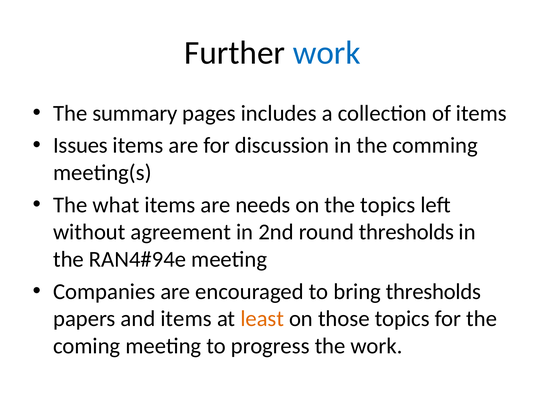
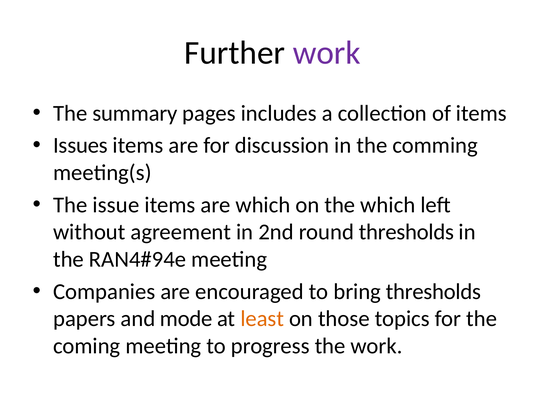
work at (327, 53) colour: blue -> purple
what: what -> issue
are needs: needs -> which
the topics: topics -> which
and items: items -> mode
